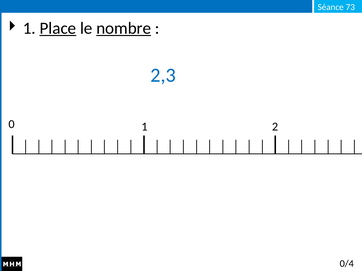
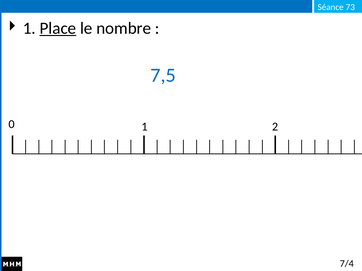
nombre underline: present -> none
2,3: 2,3 -> 7,5
0/4: 0/4 -> 7/4
